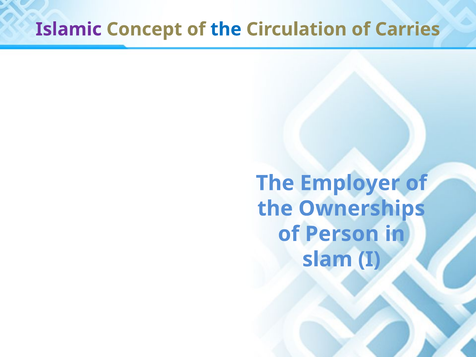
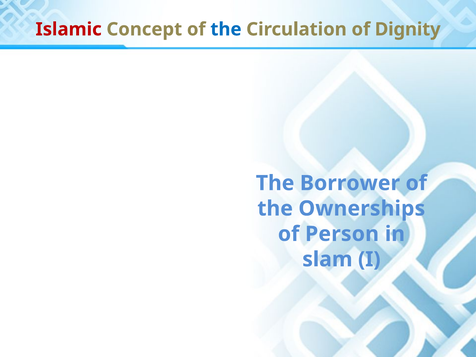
Islamic colour: purple -> red
Carries: Carries -> Dignity
Employer: Employer -> Borrower
